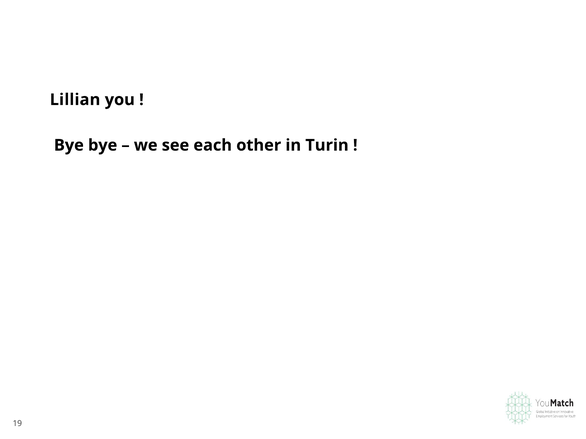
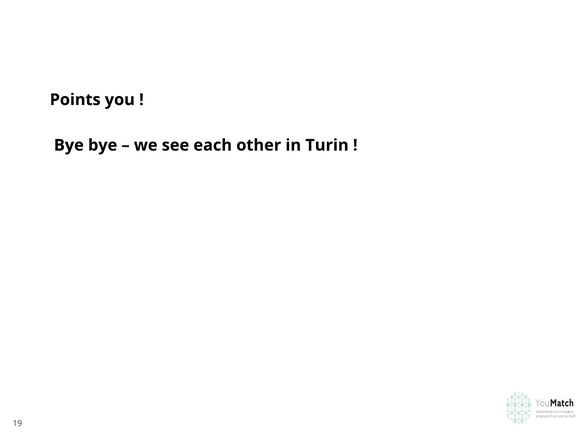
Lillian: Lillian -> Points
